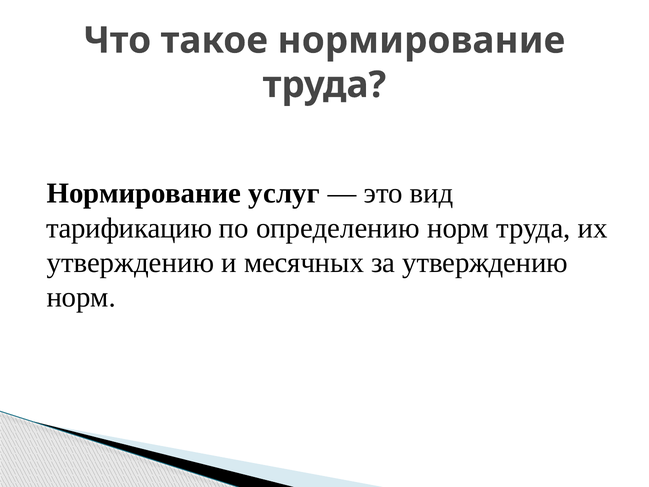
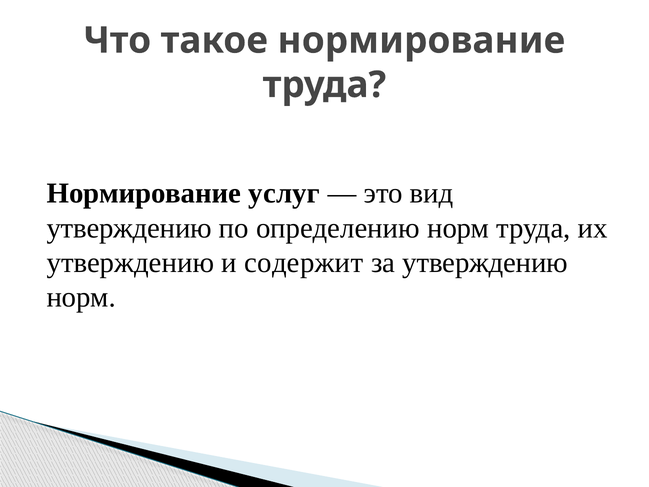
тарификацию at (129, 228): тарификацию -> утверждению
месячных: месячных -> содержит
